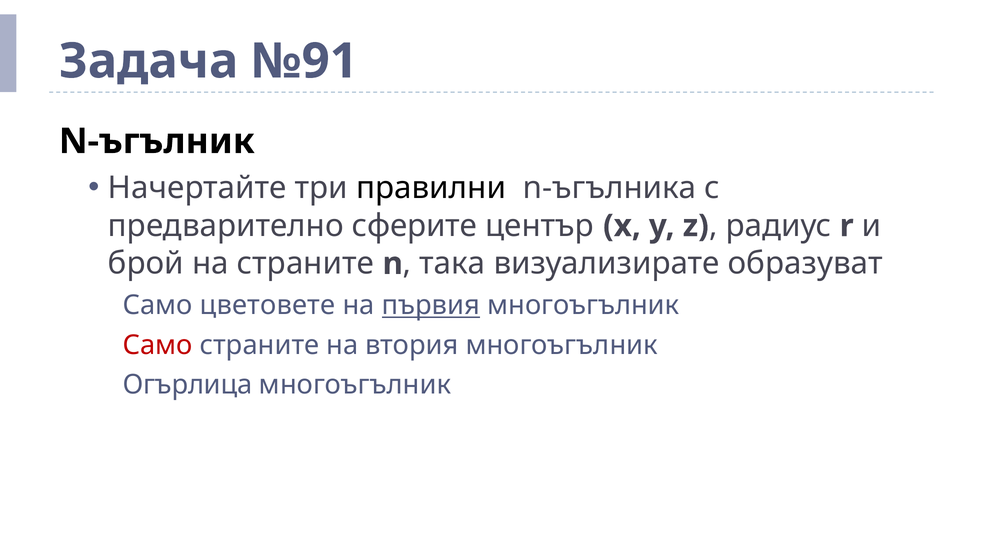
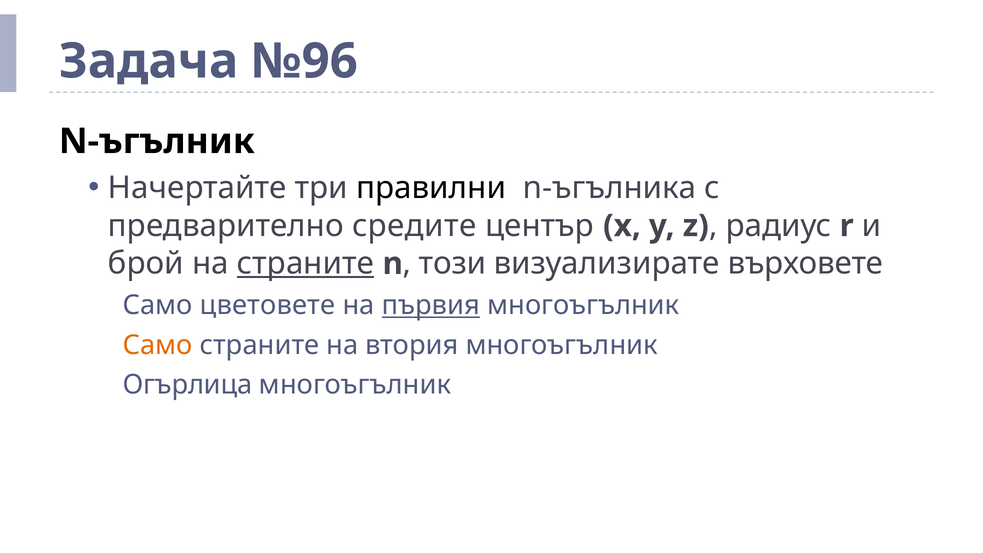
№91: №91 -> №96
сферите: сферите -> средите
страните at (305, 264) underline: none -> present
така: така -> този
образуват: образуват -> върховете
Само at (158, 345) colour: red -> orange
